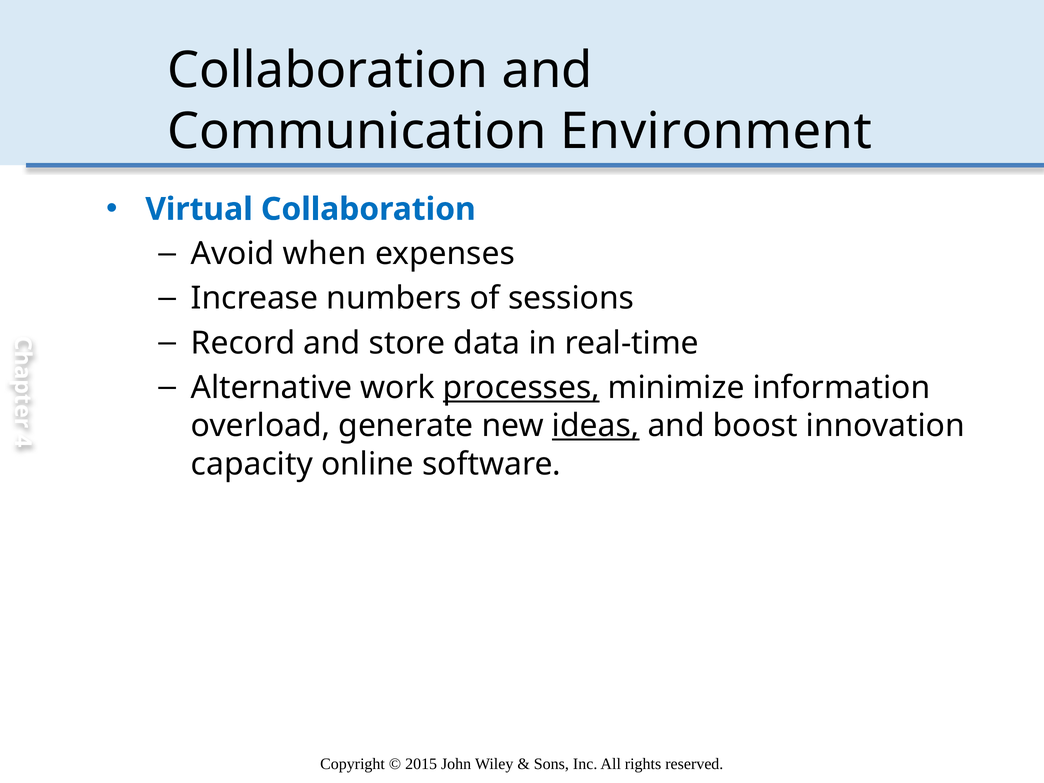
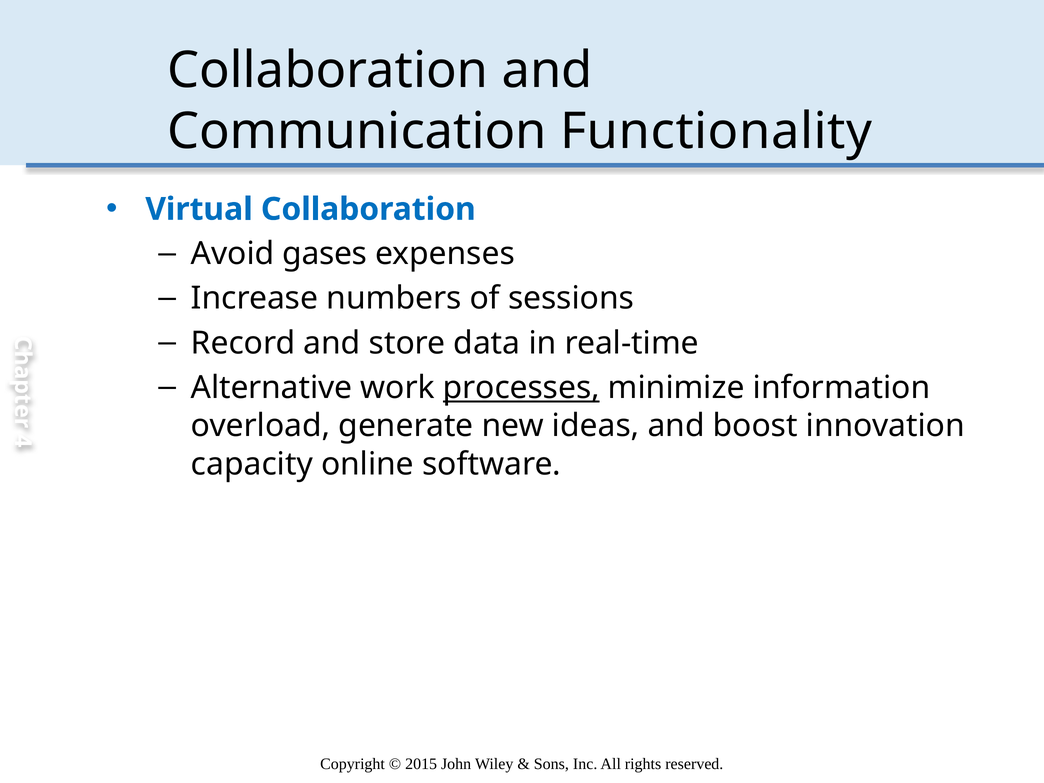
Environment: Environment -> Functionality
when: when -> gases
ideas underline: present -> none
